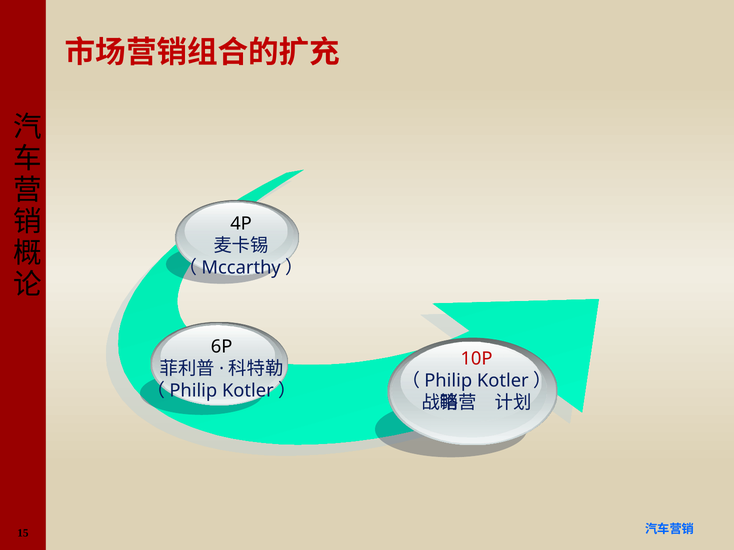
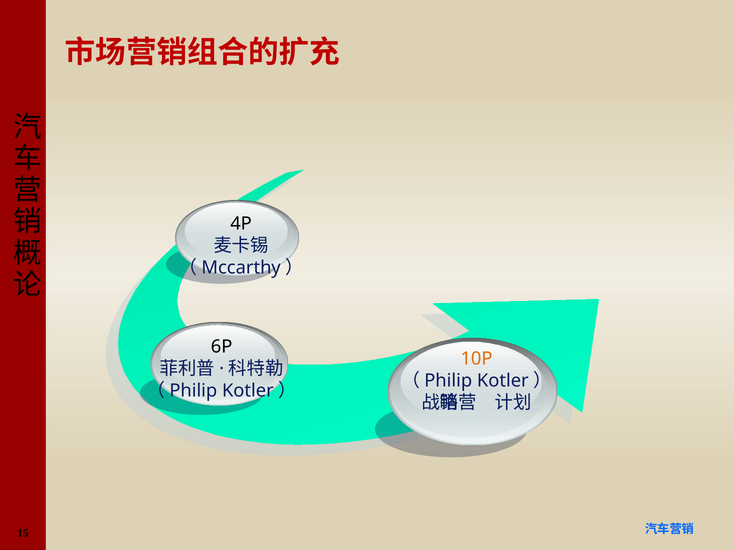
10P colour: red -> orange
